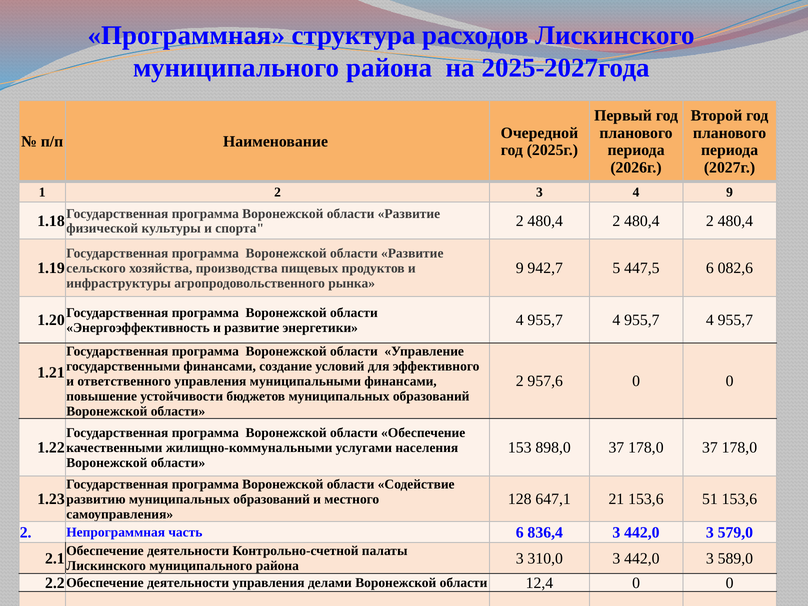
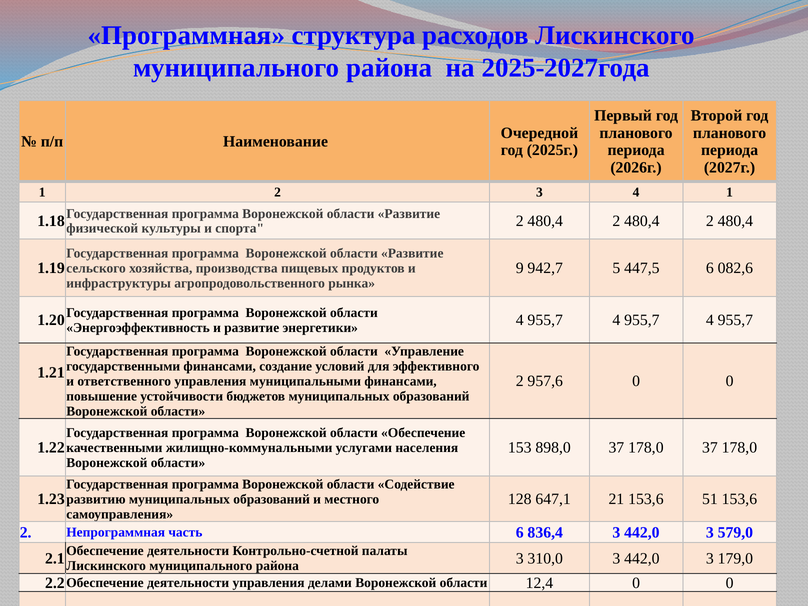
4 9: 9 -> 1
589,0: 589,0 -> 179,0
